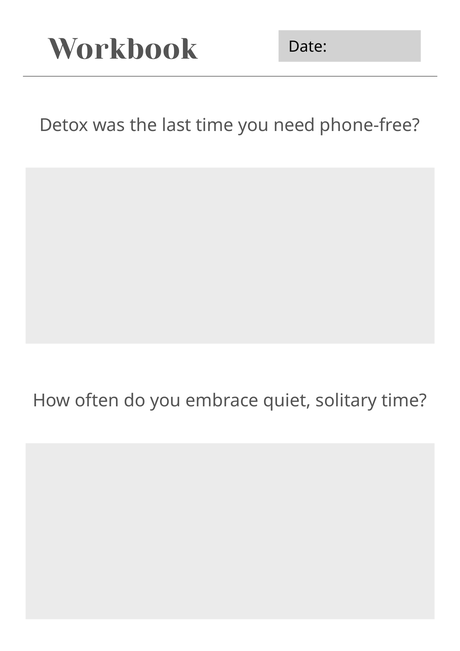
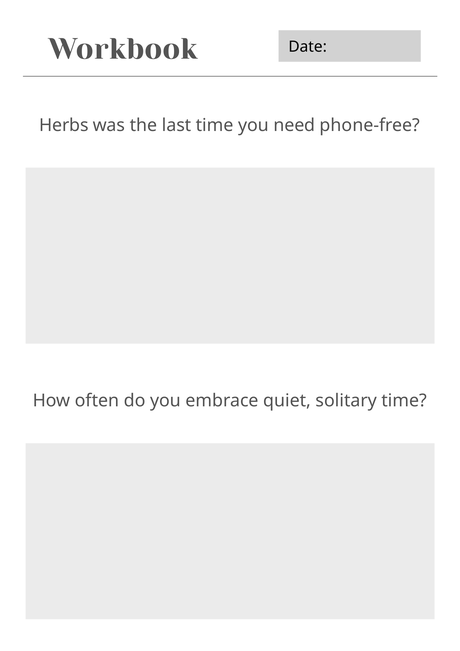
Detox: Detox -> Herbs
